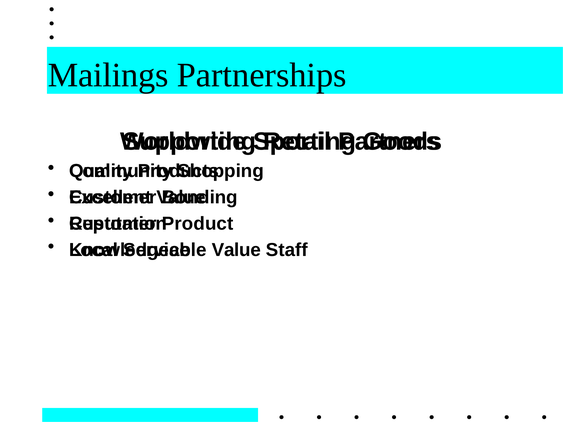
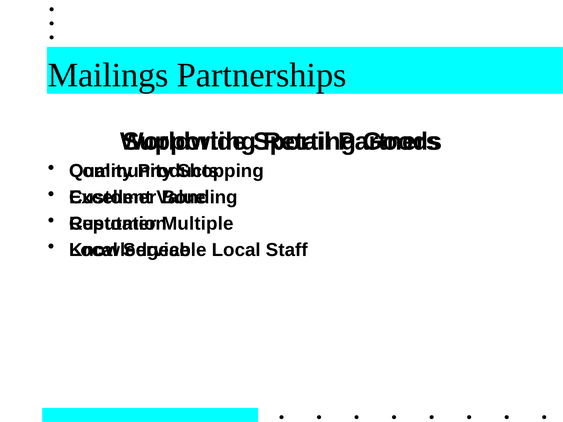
Product: Product -> Multiple
Value at (236, 250): Value -> Local
